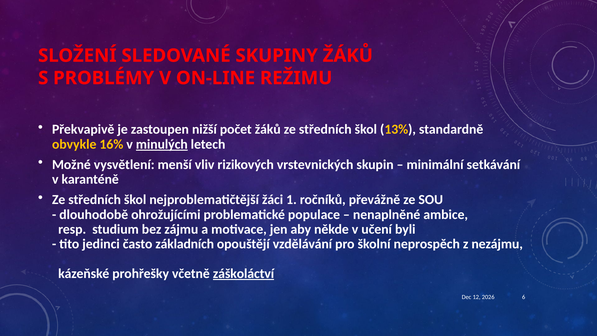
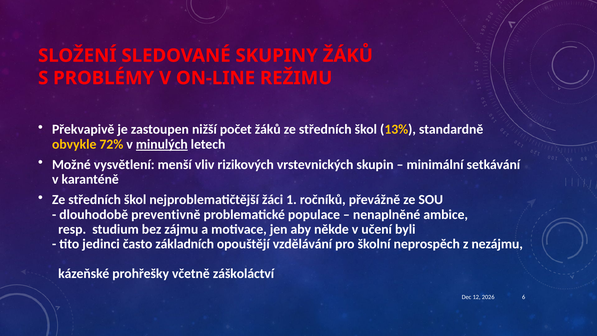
16%: 16% -> 72%
ohrožujícími: ohrožujícími -> preventivně
záškoláctví underline: present -> none
